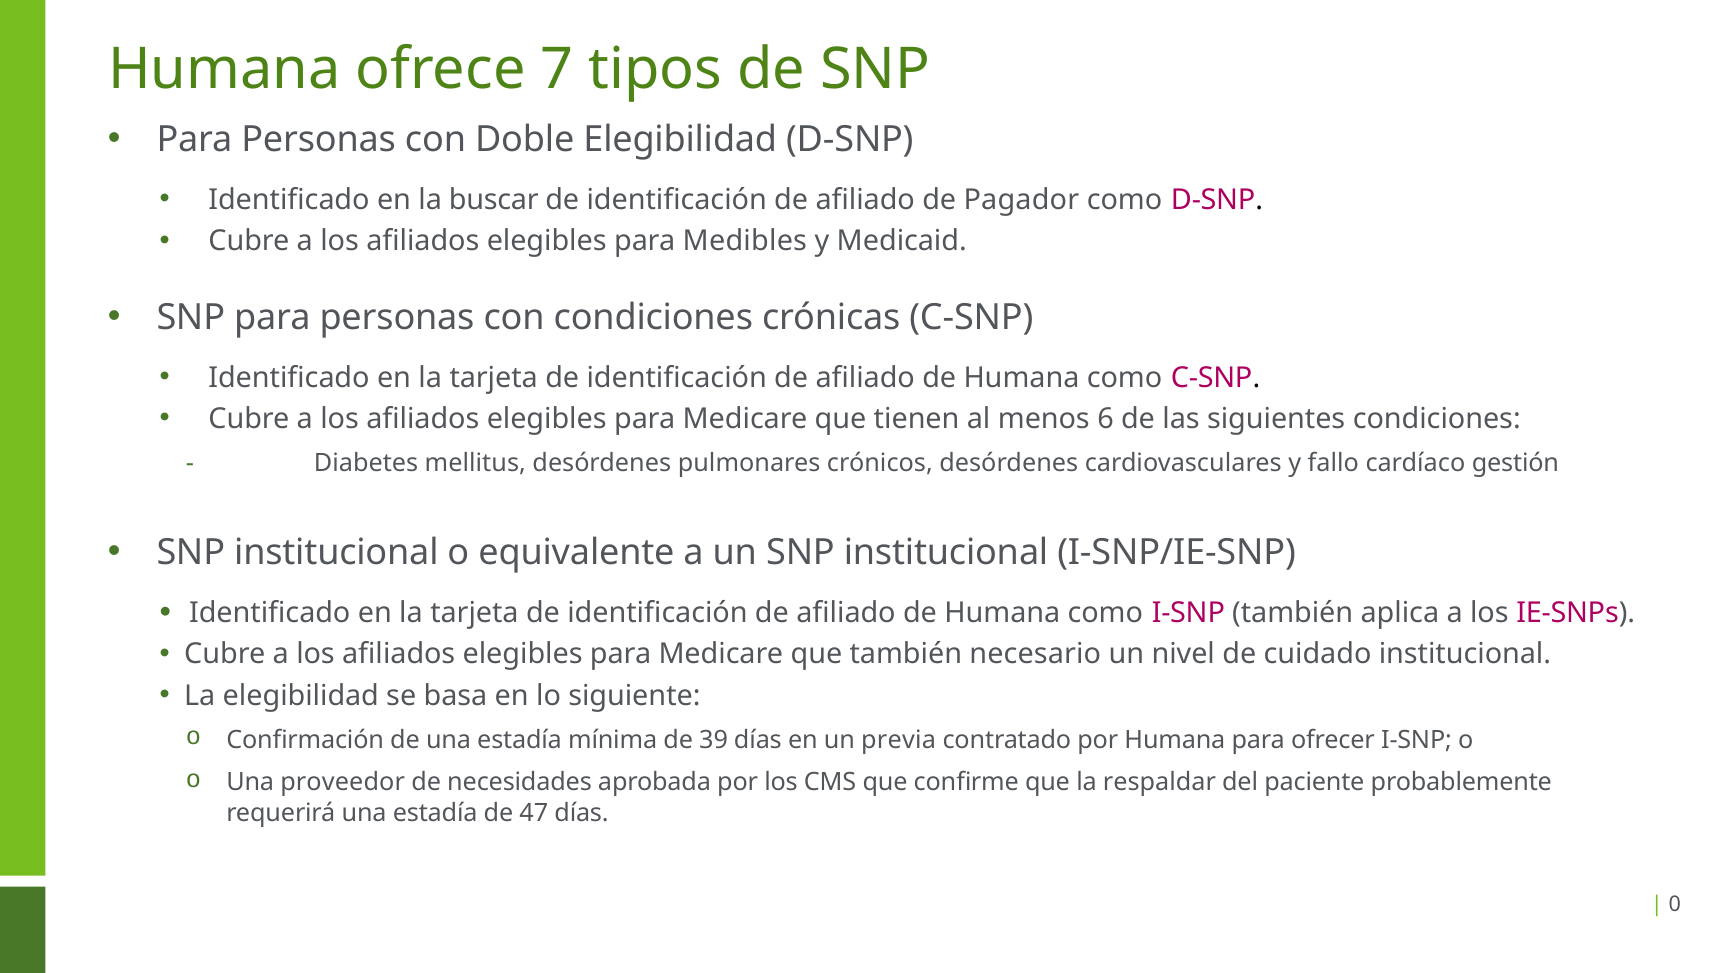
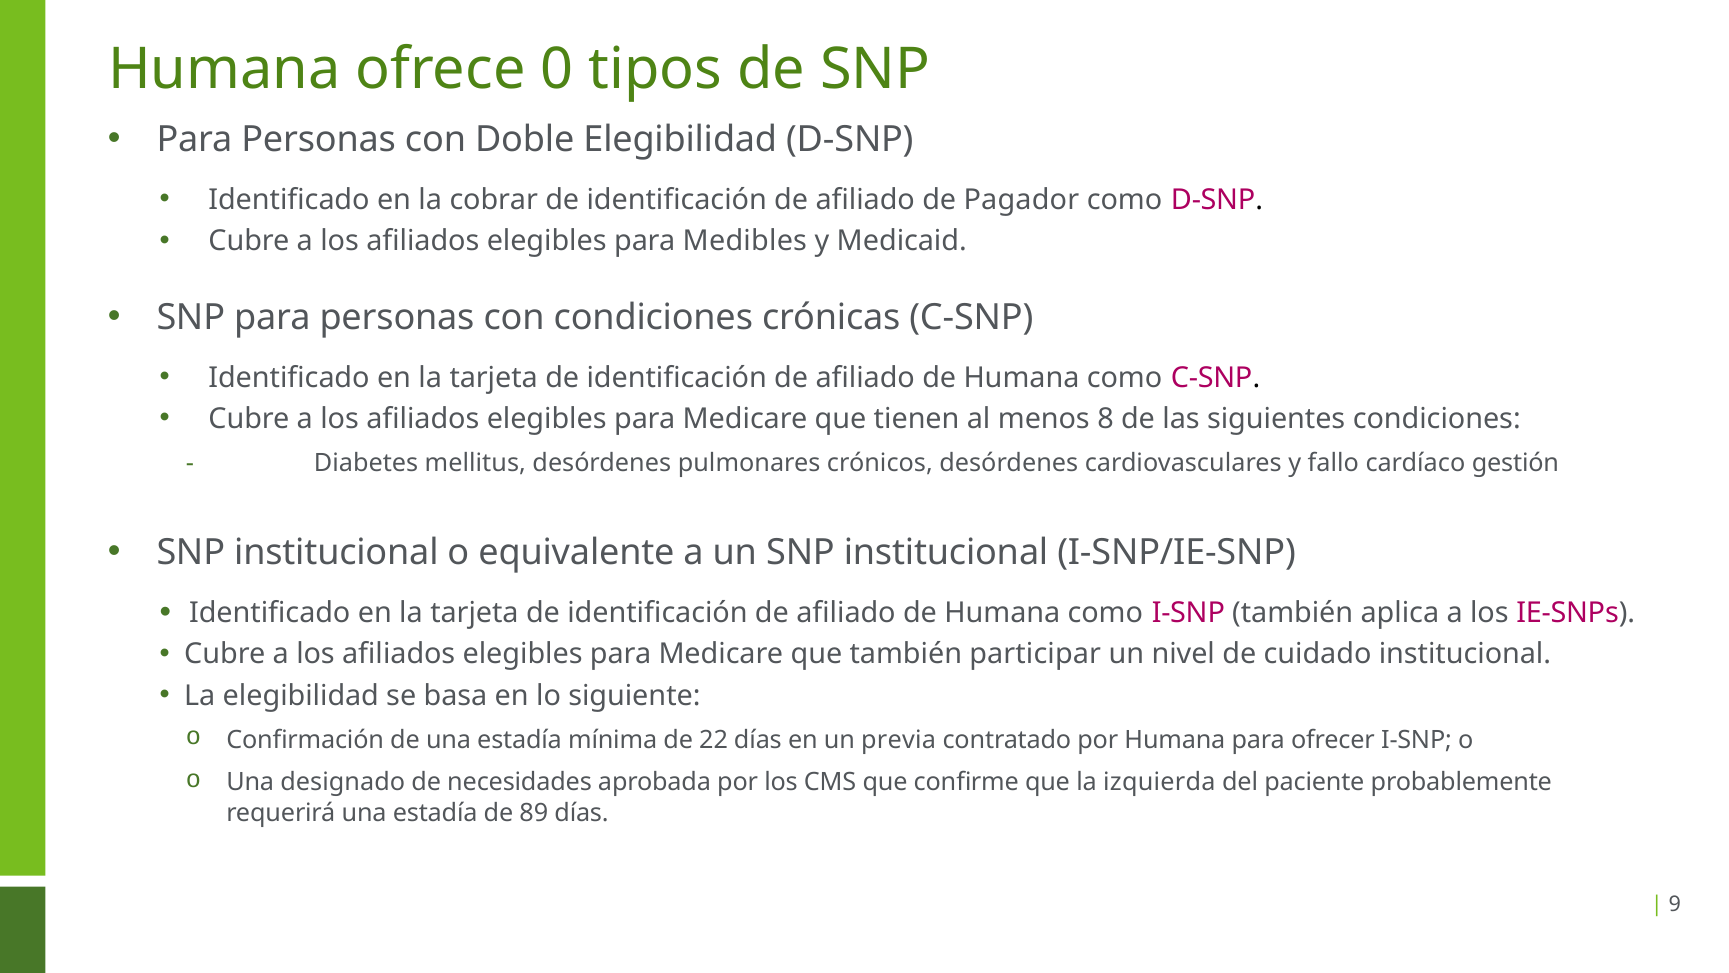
7: 7 -> 0
buscar: buscar -> cobrar
6: 6 -> 8
necesario: necesario -> participar
39: 39 -> 22
proveedor: proveedor -> designado
respaldar: respaldar -> izquierda
47: 47 -> 89
0: 0 -> 9
